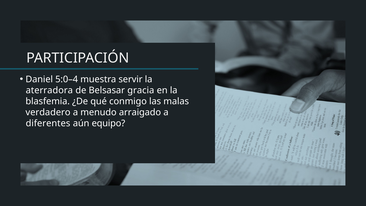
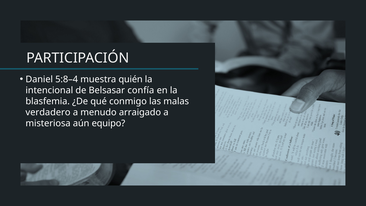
5:0–4: 5:0–4 -> 5:8–4
servir: servir -> quién
aterradora: aterradora -> intencional
gracia: gracia -> confía
diferentes: diferentes -> misteriosa
